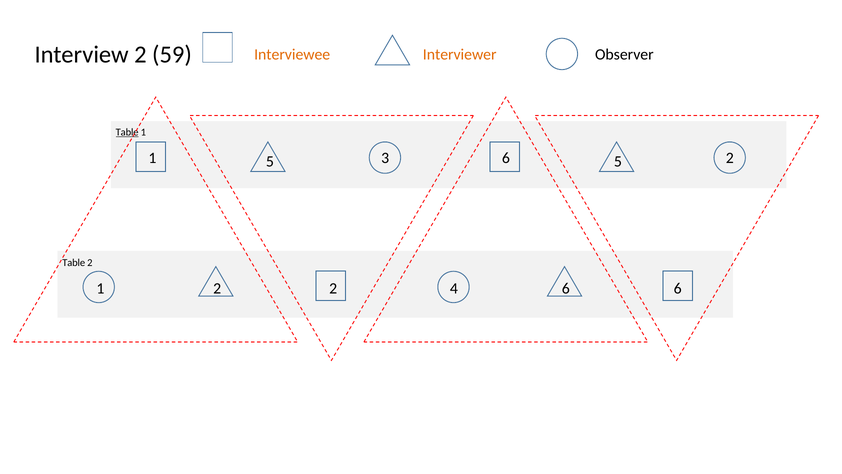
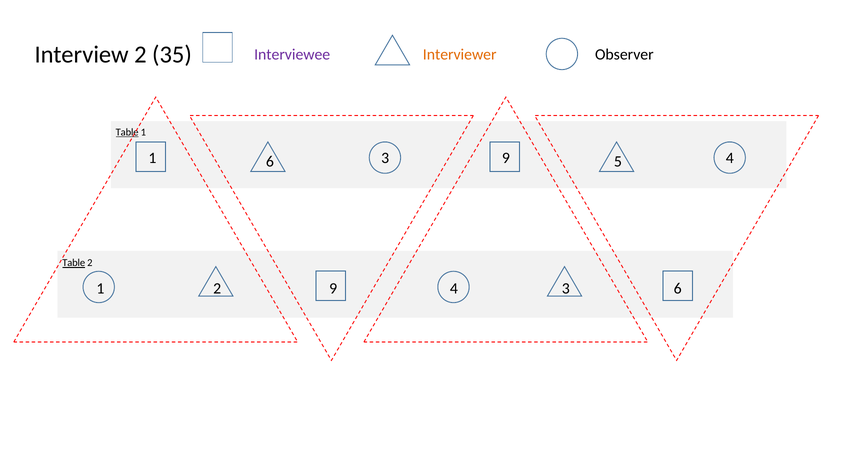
59: 59 -> 35
Interviewee colour: orange -> purple
1 5: 5 -> 6
3 6: 6 -> 9
5 2: 2 -> 4
Table at (74, 263) underline: none -> present
2 2: 2 -> 9
4 6: 6 -> 3
